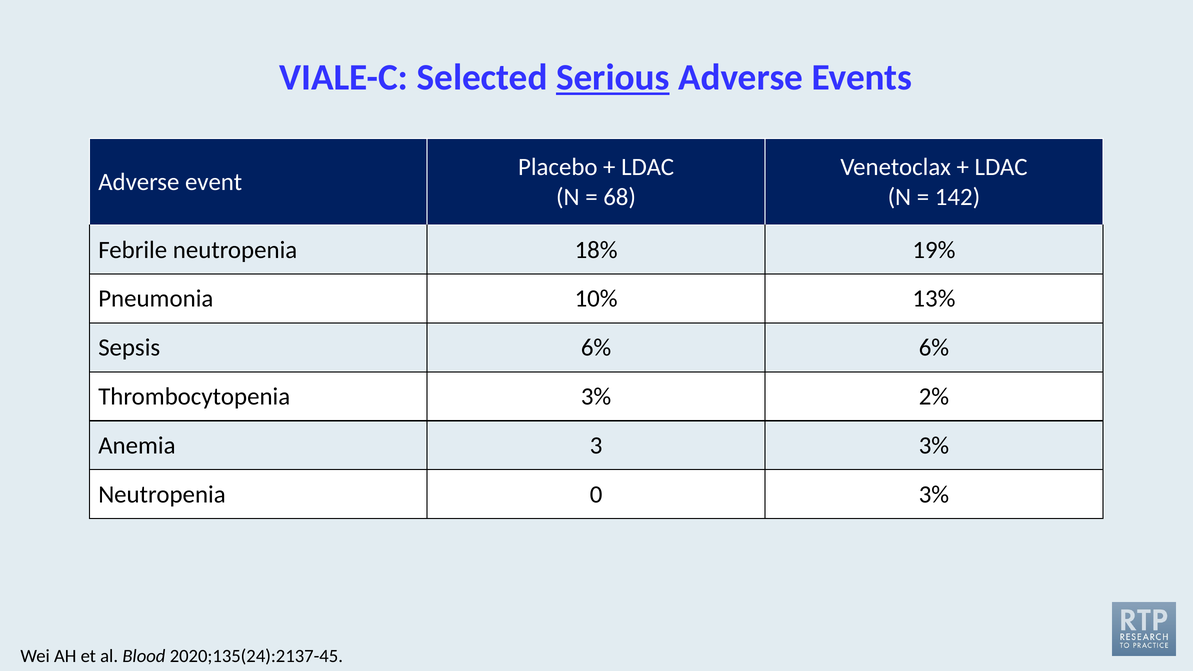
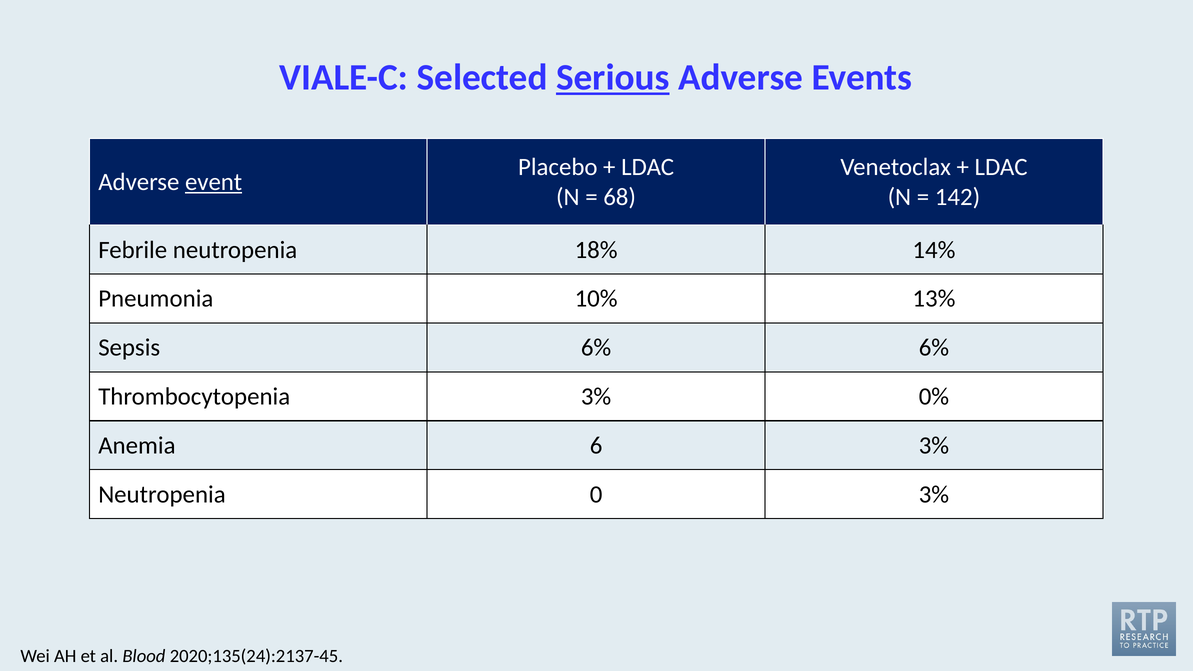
event underline: none -> present
19%: 19% -> 14%
2%: 2% -> 0%
3: 3 -> 6
